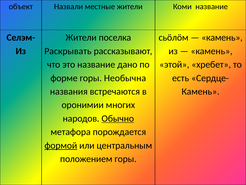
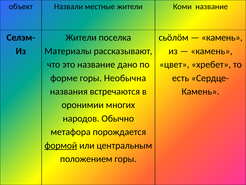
Раскрывать: Раскрывать -> Материалы
этой: этой -> цвет
Обычно underline: present -> none
